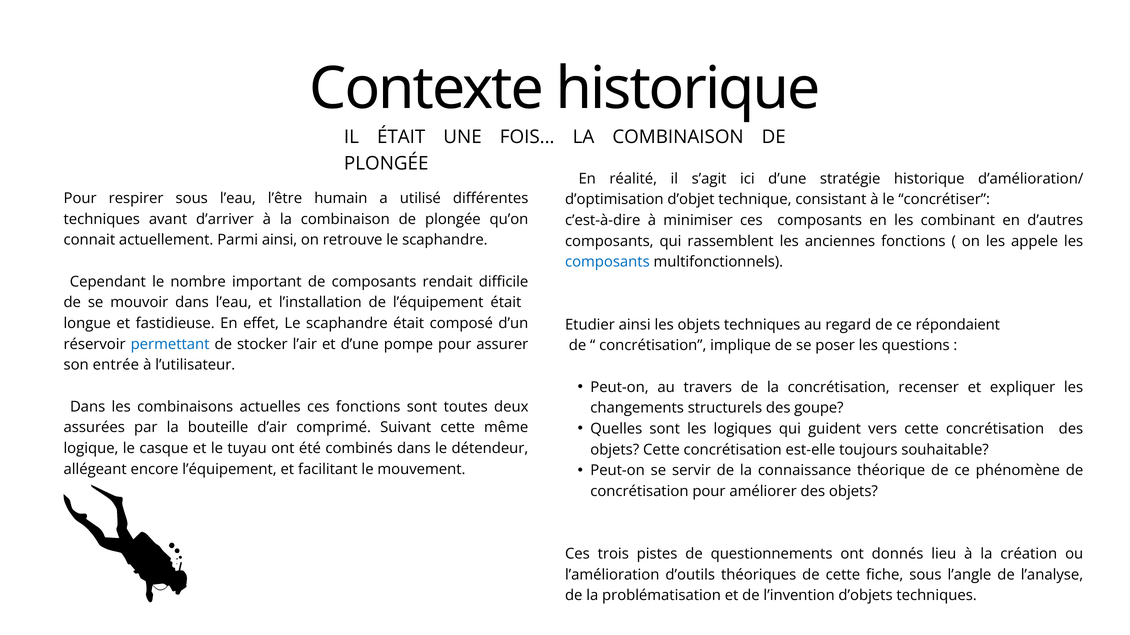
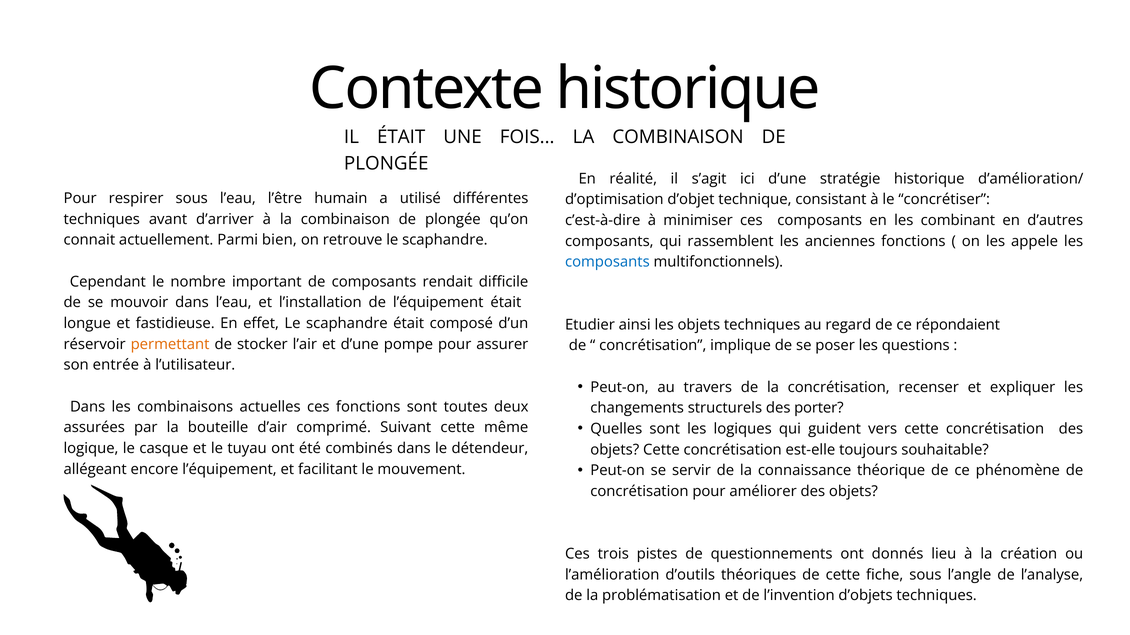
Parmi ainsi: ainsi -> bien
permettant colour: blue -> orange
goupe: goupe -> porter
